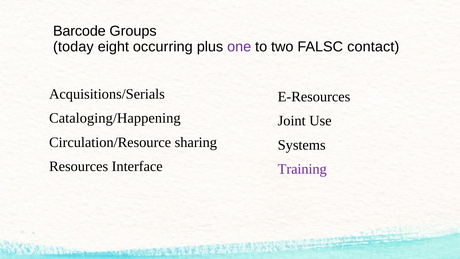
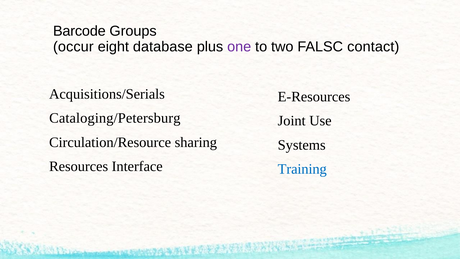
today: today -> occur
occurring: occurring -> database
Cataloging/Happening: Cataloging/Happening -> Cataloging/Petersburg
Training colour: purple -> blue
